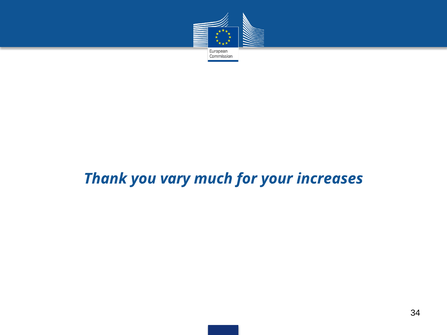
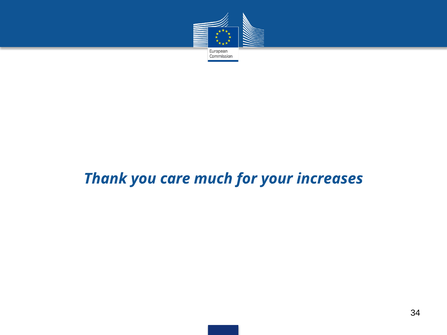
vary: vary -> care
